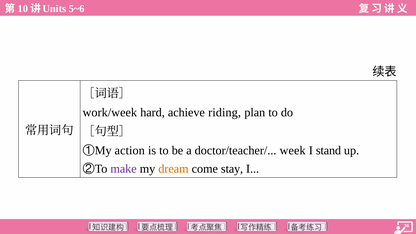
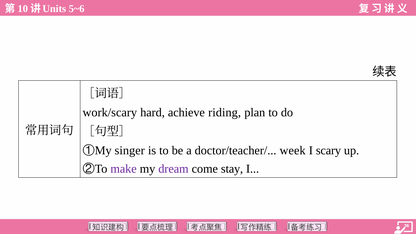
work/week: work/week -> work/scary
action: action -> singer
stand: stand -> scary
dream colour: orange -> purple
